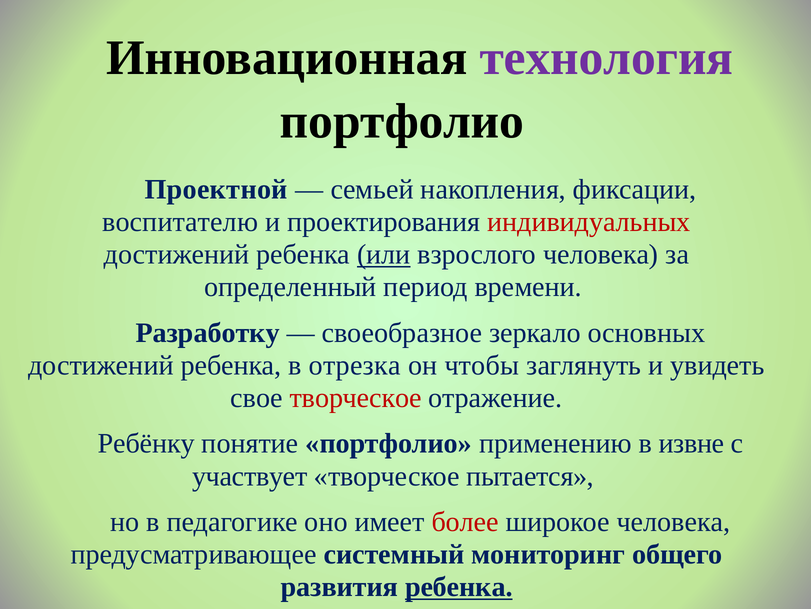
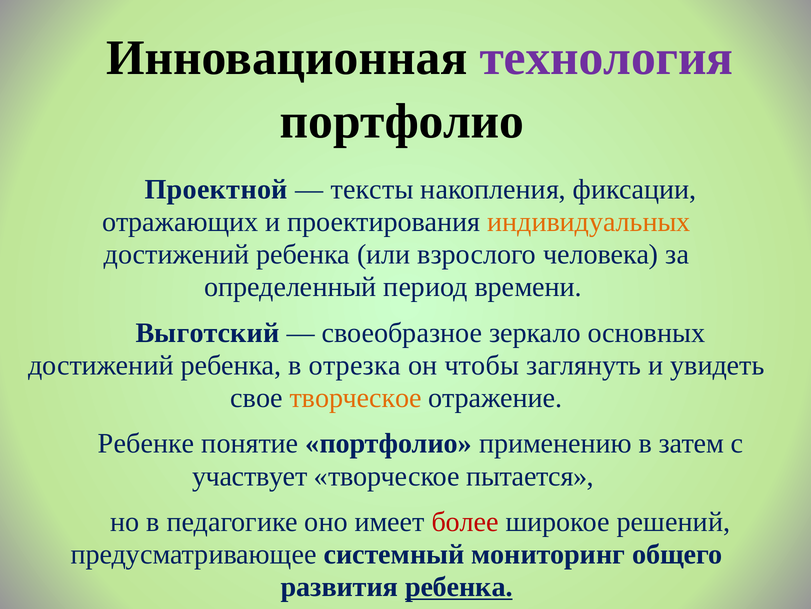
семьей: семьей -> тексты
воспитателю: воспитателю -> отражающих
индивидуальных colour: red -> orange
или underline: present -> none
Разработку: Разработку -> Выготский
творческое at (356, 397) colour: red -> orange
Ребёнку: Ребёнку -> Ребенке
извне: извне -> затем
широкое человека: человека -> решений
